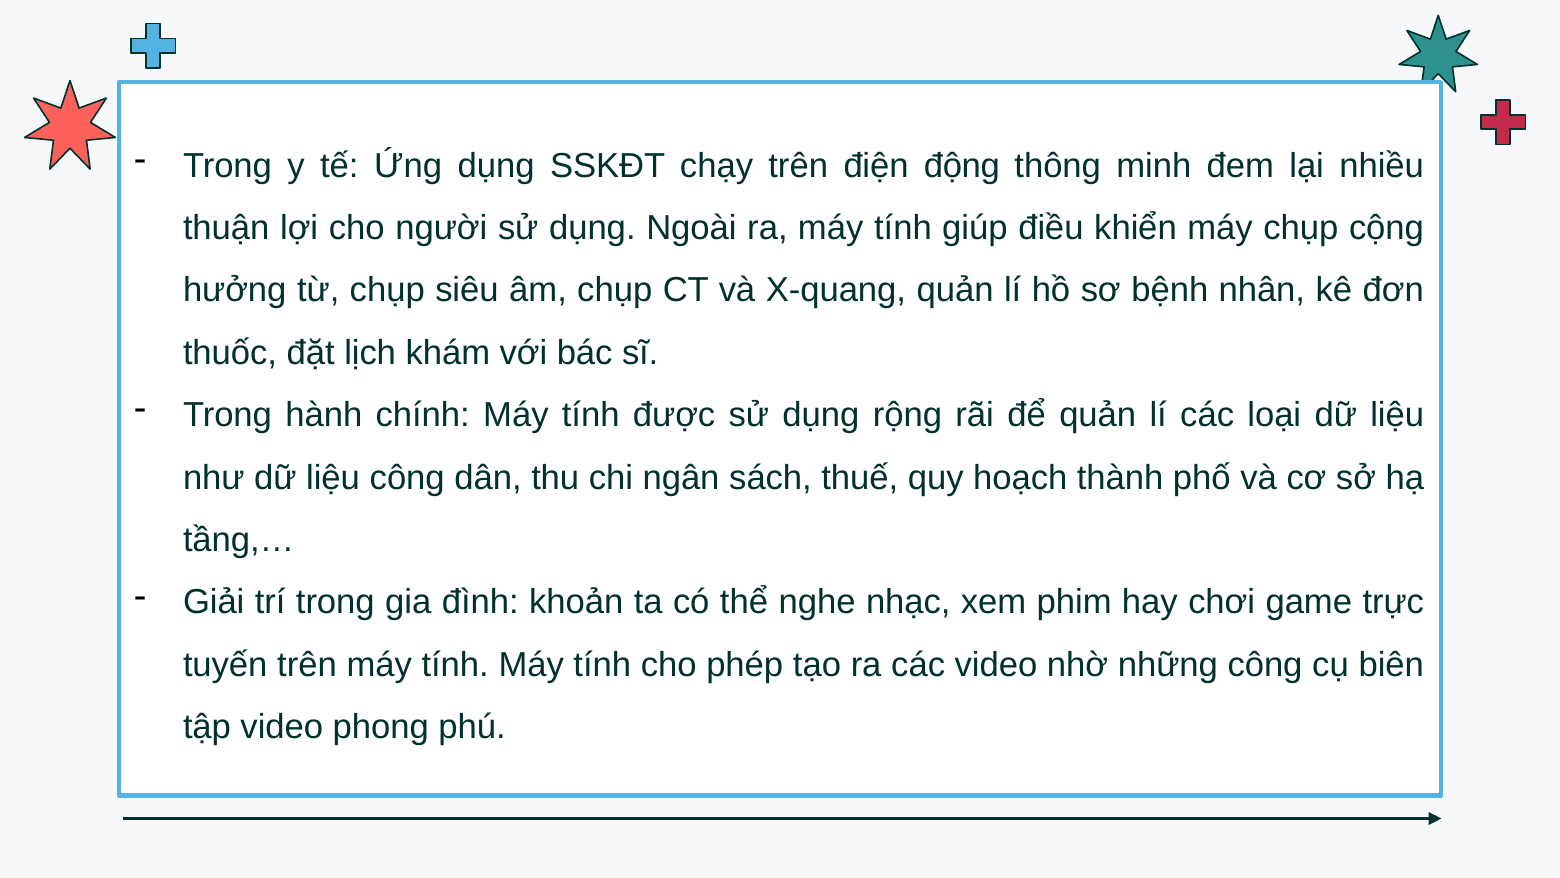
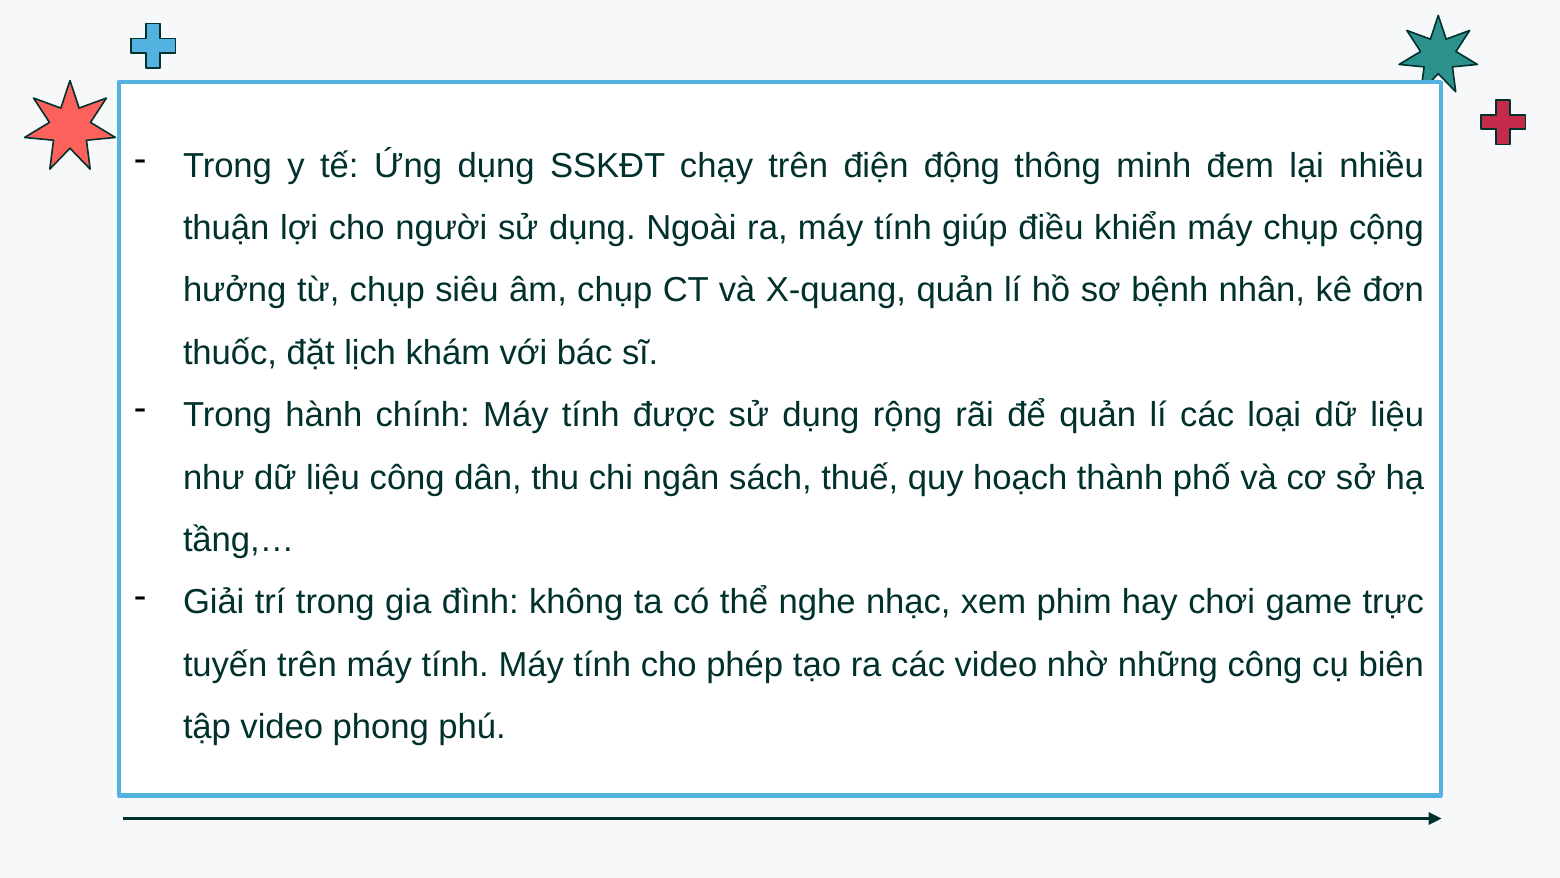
khoản: khoản -> không
